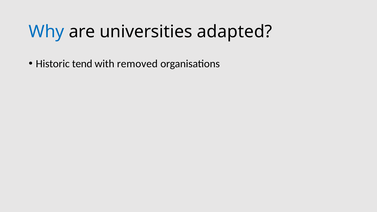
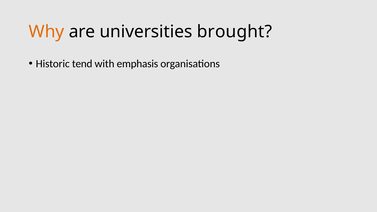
Why colour: blue -> orange
adapted: adapted -> brought
removed: removed -> emphasis
